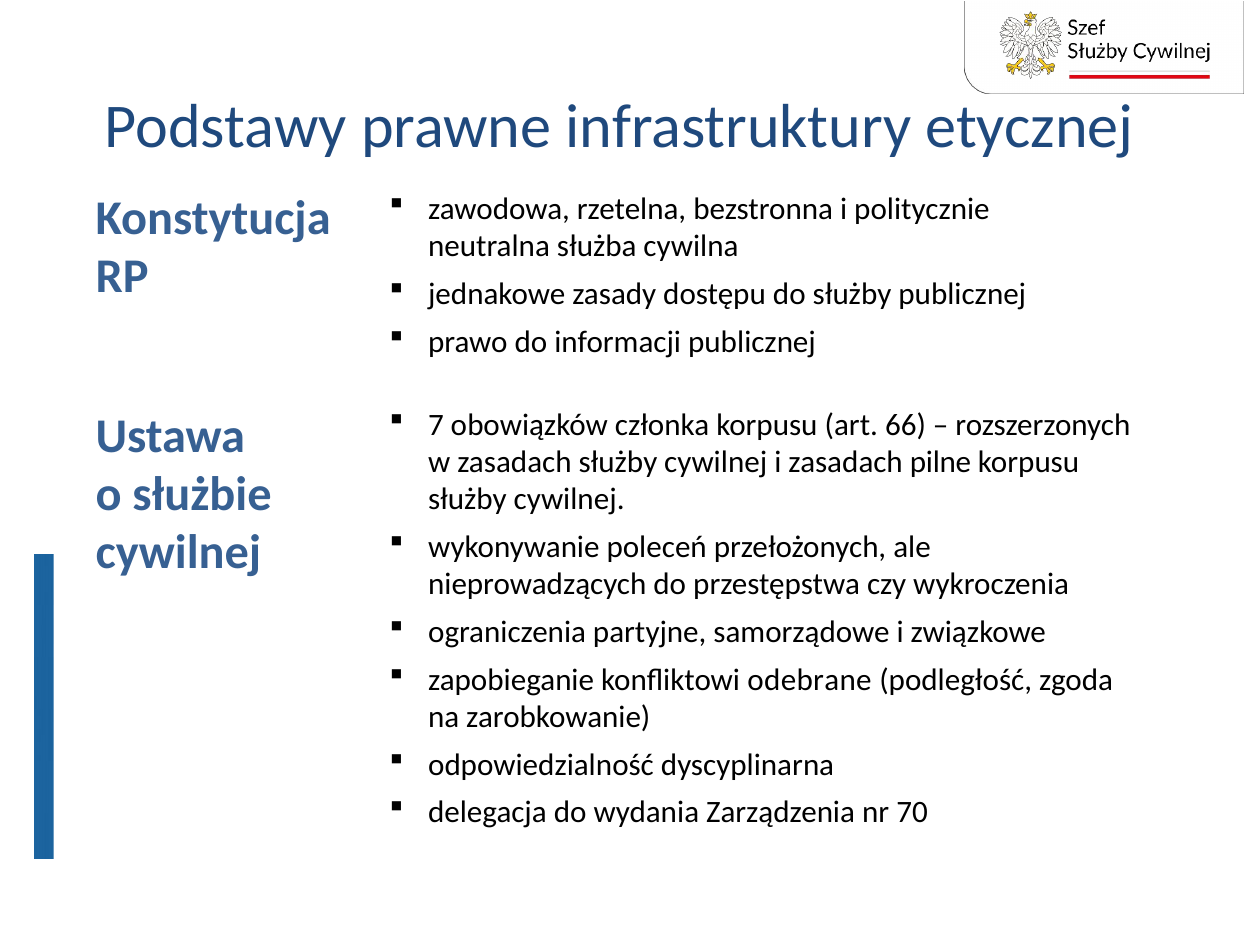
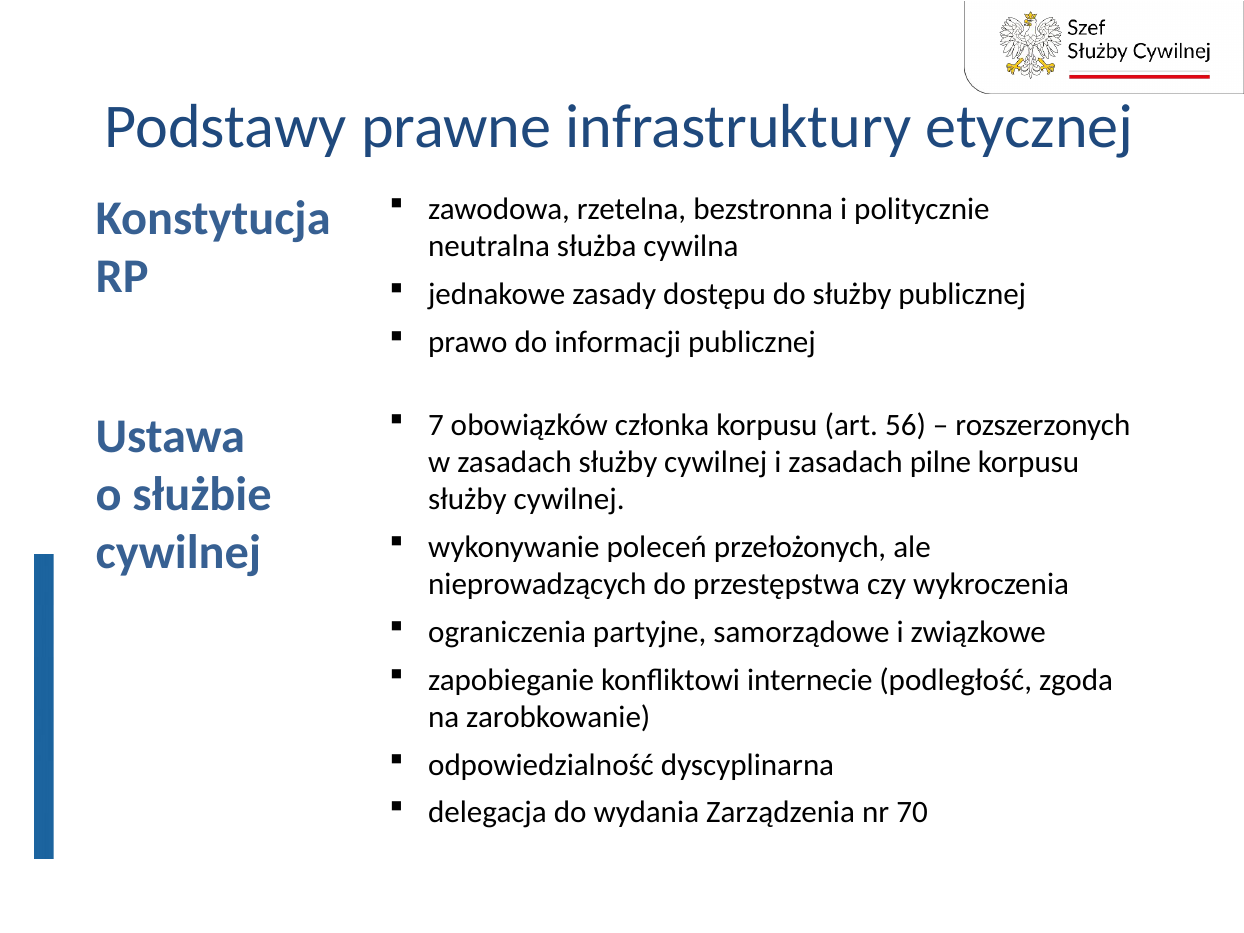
66: 66 -> 56
odebrane: odebrane -> internecie
